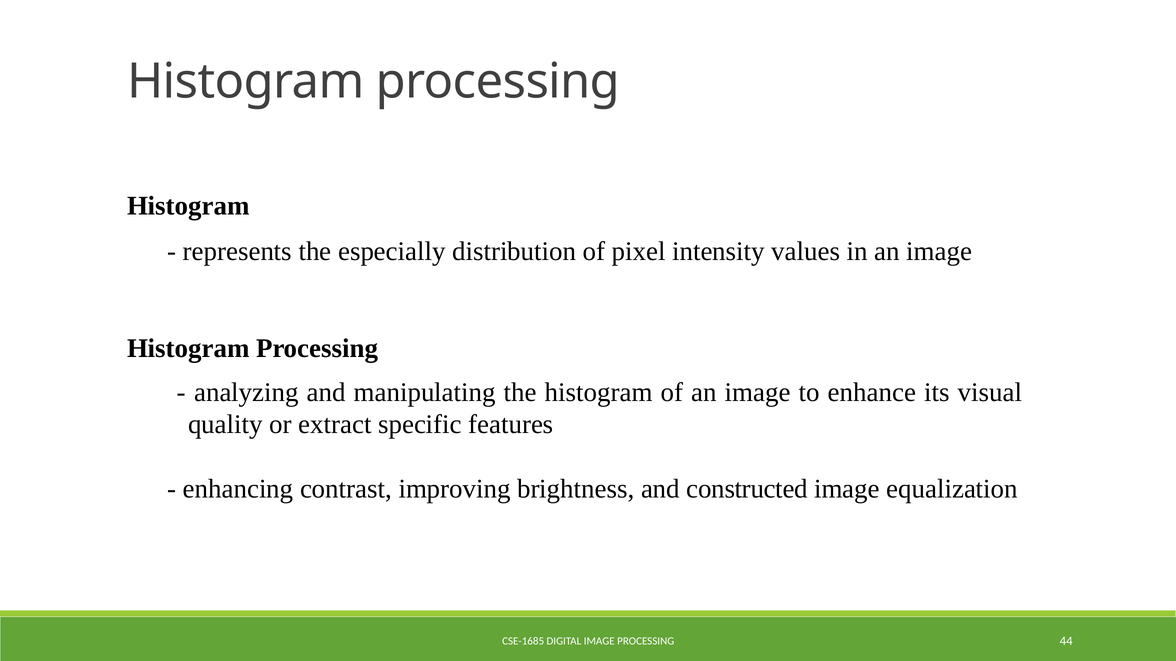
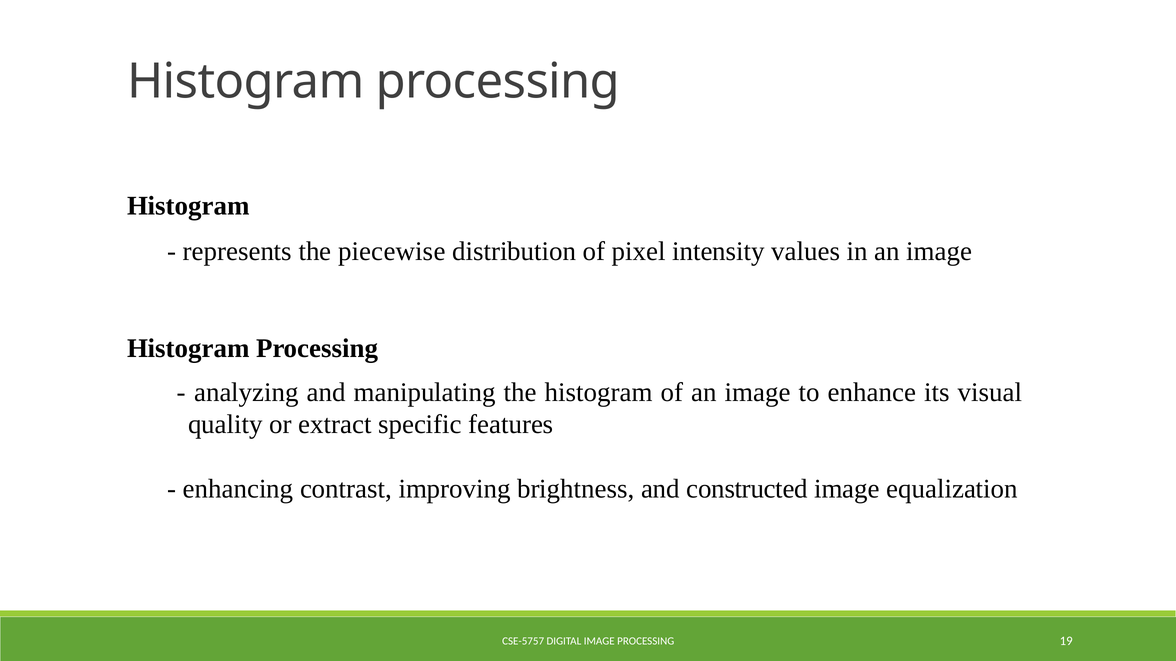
especially: especially -> piecewise
CSE-1685: CSE-1685 -> CSE-5757
44: 44 -> 19
